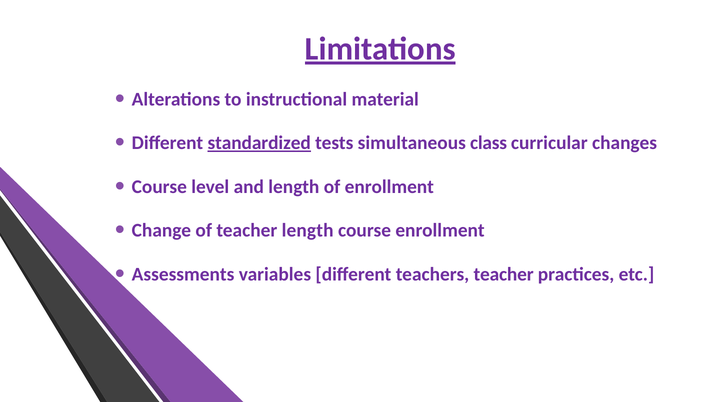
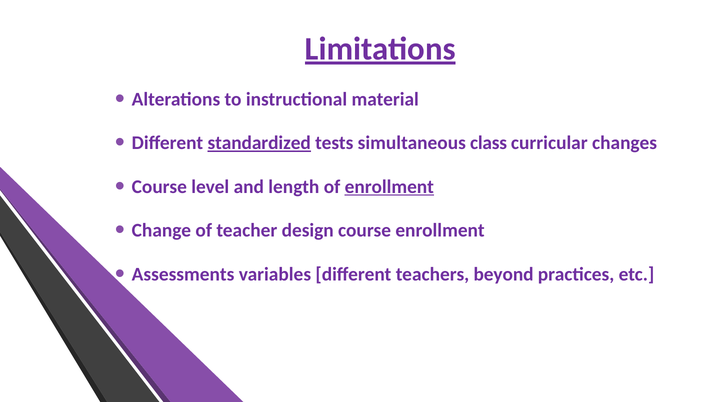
enrollment at (389, 187) underline: none -> present
teacher length: length -> design
teachers teacher: teacher -> beyond
